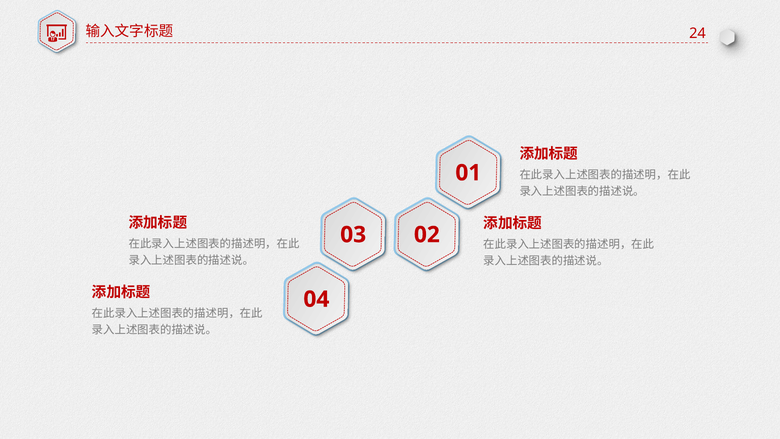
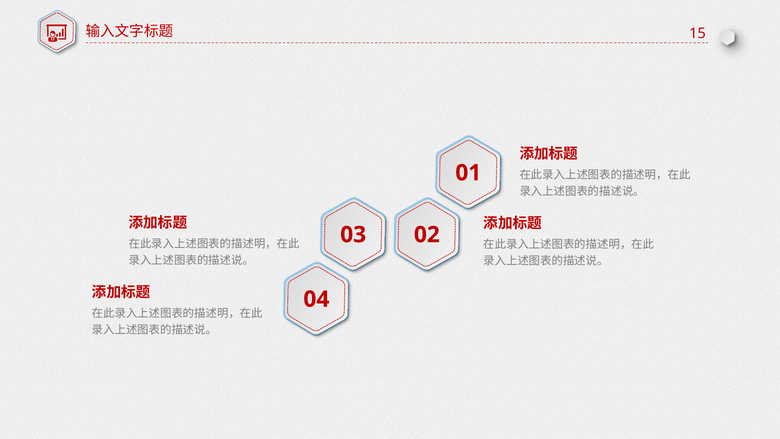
24: 24 -> 15
